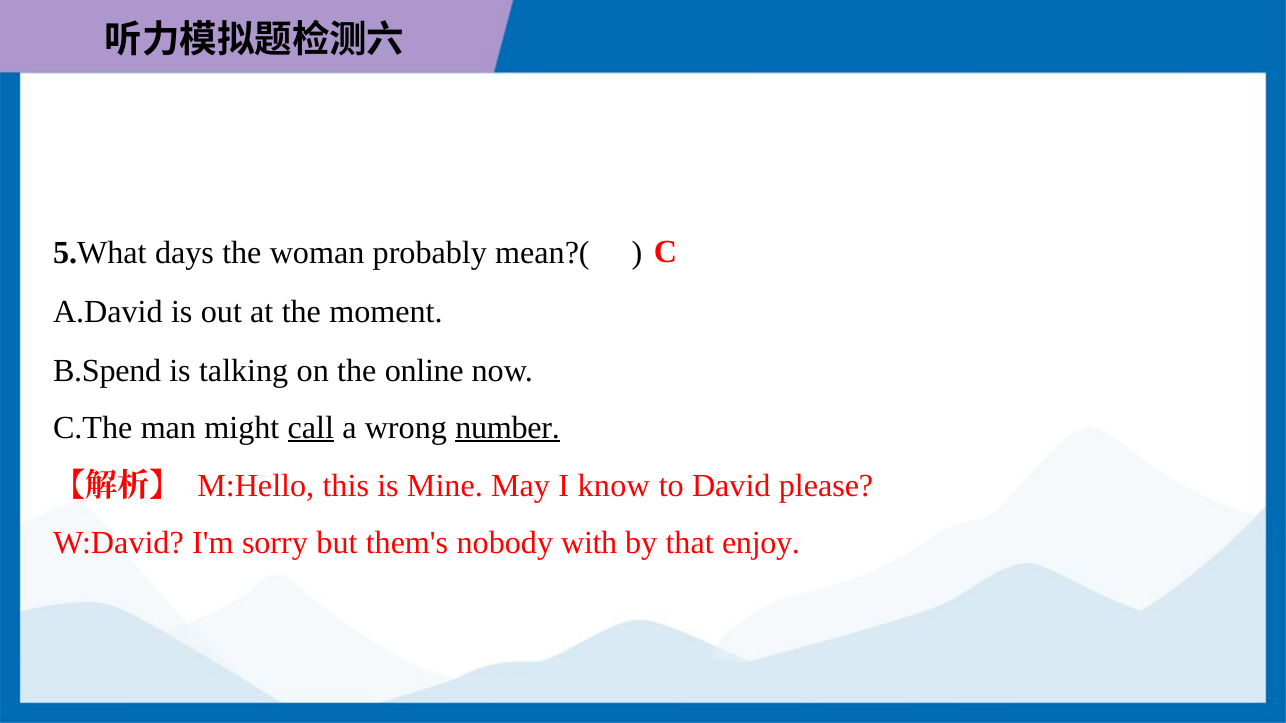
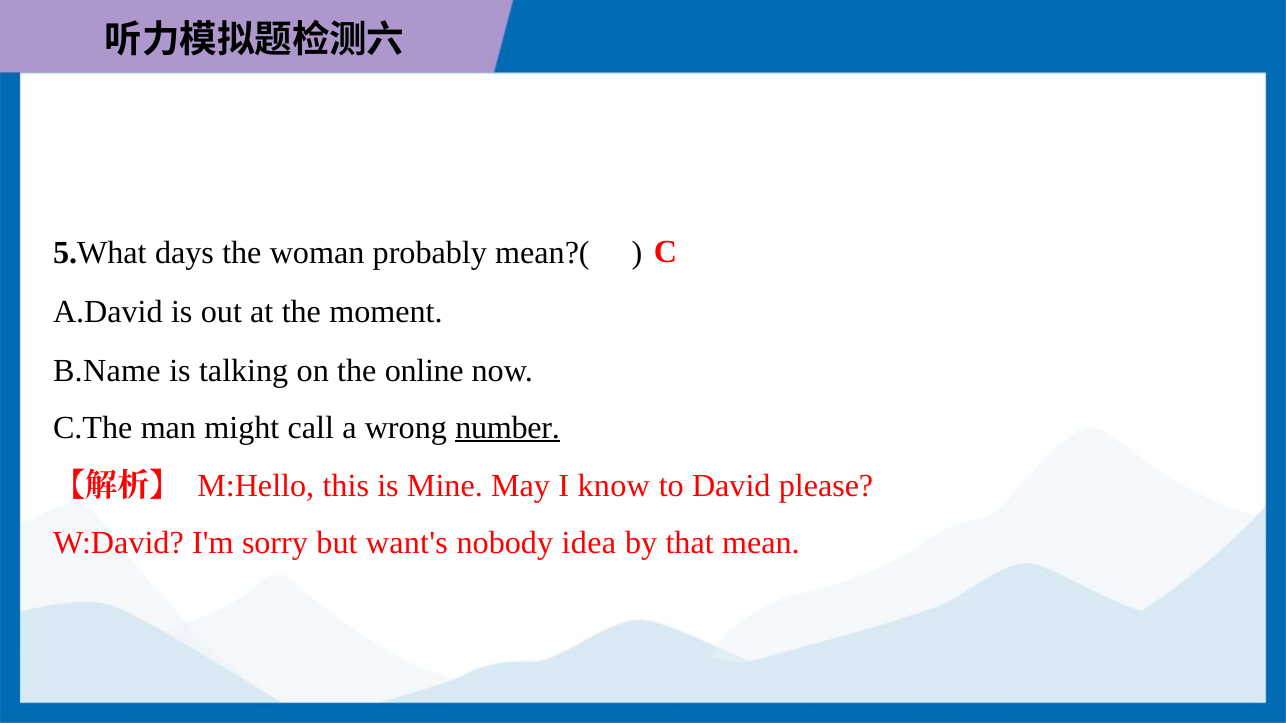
B.Spend: B.Spend -> B.Name
call underline: present -> none
them's: them's -> want's
with: with -> idea
enjoy: enjoy -> mean
